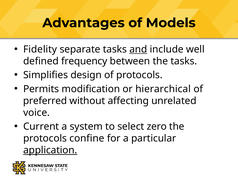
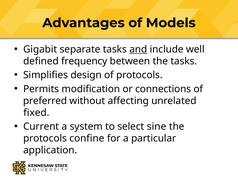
Fidelity: Fidelity -> Gigabit
hierarchical: hierarchical -> connections
voice: voice -> fixed
zero: zero -> sine
application underline: present -> none
